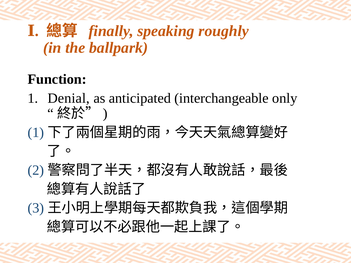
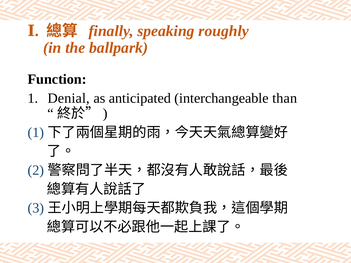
only: only -> than
